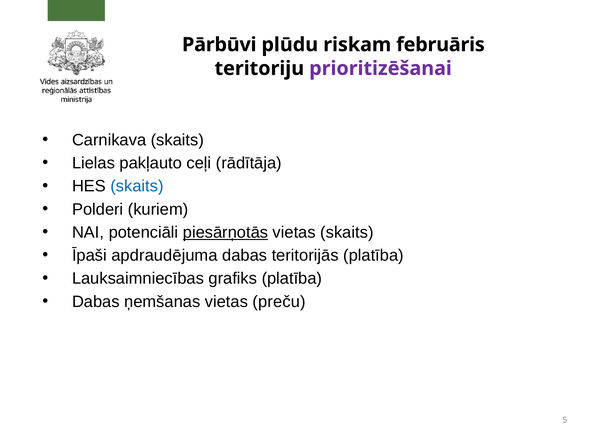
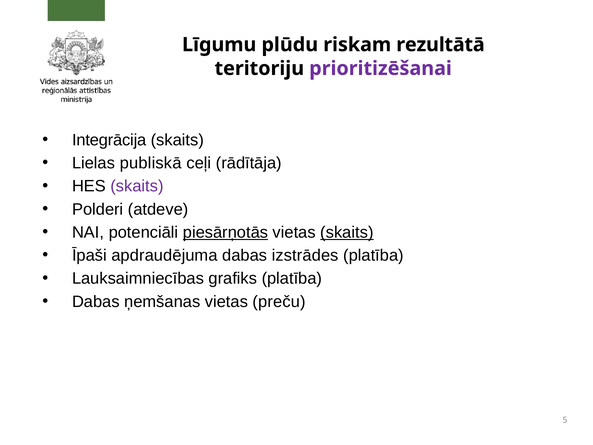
Pārbūvi: Pārbūvi -> Līgumu
februāris: februāris -> rezultātā
Carnikava: Carnikava -> Integrācija
pakļauto: pakļauto -> publiskā
skaits at (137, 186) colour: blue -> purple
kuriem: kuriem -> atdeve
skaits at (347, 232) underline: none -> present
teritorijās: teritorijās -> izstrādes
